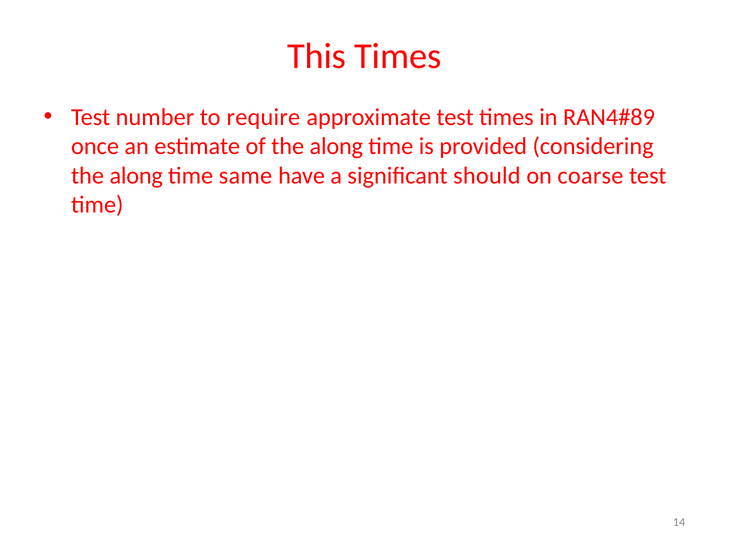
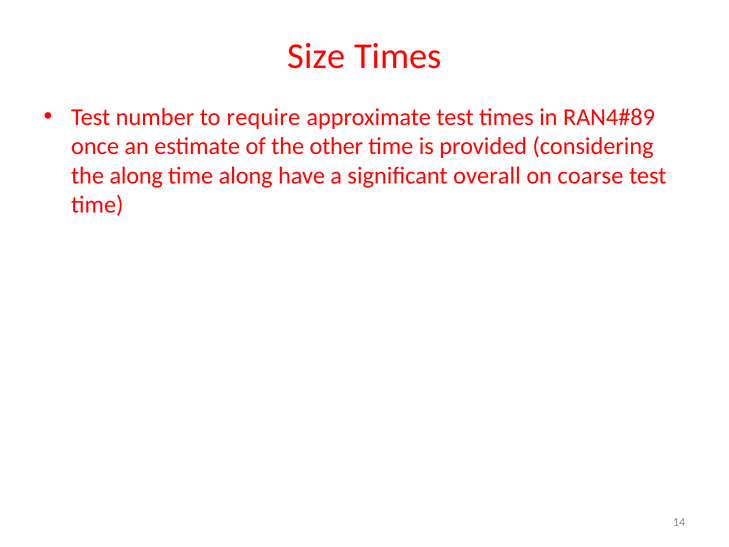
This: This -> Size
of the along: along -> other
time same: same -> along
should: should -> overall
